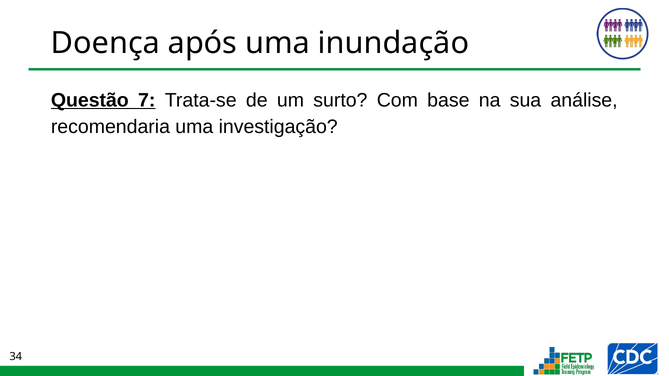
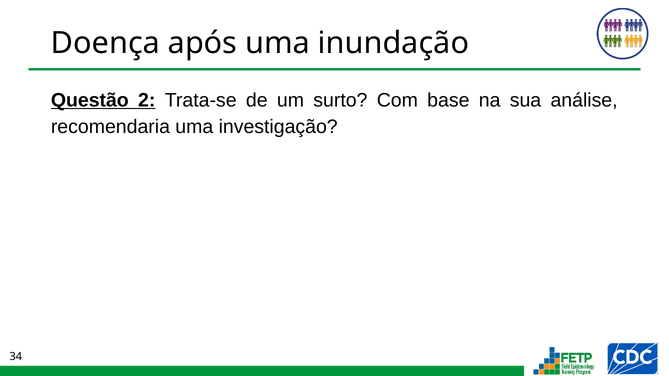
7: 7 -> 2
